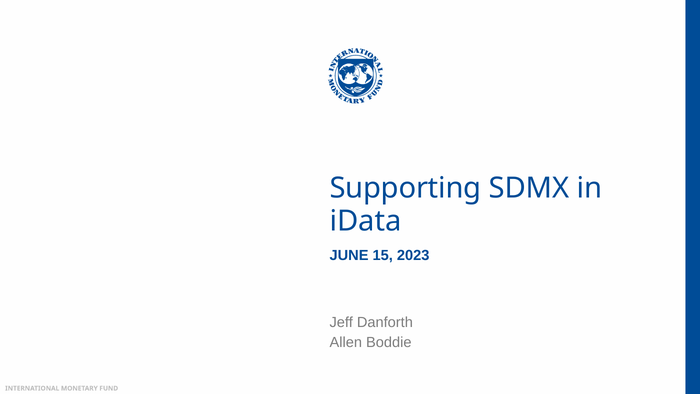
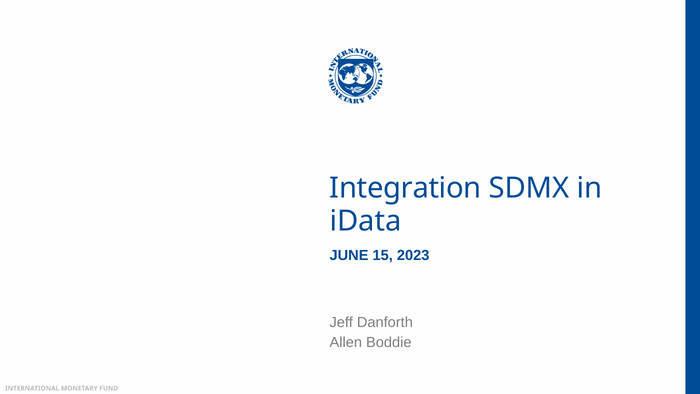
Supporting: Supporting -> Integration
